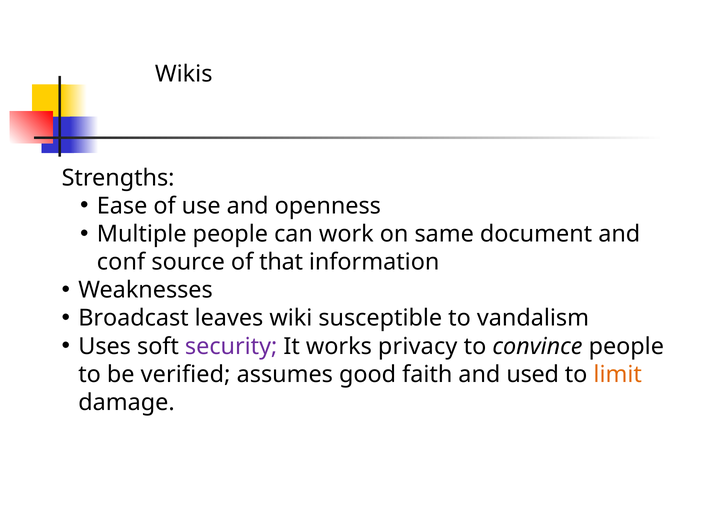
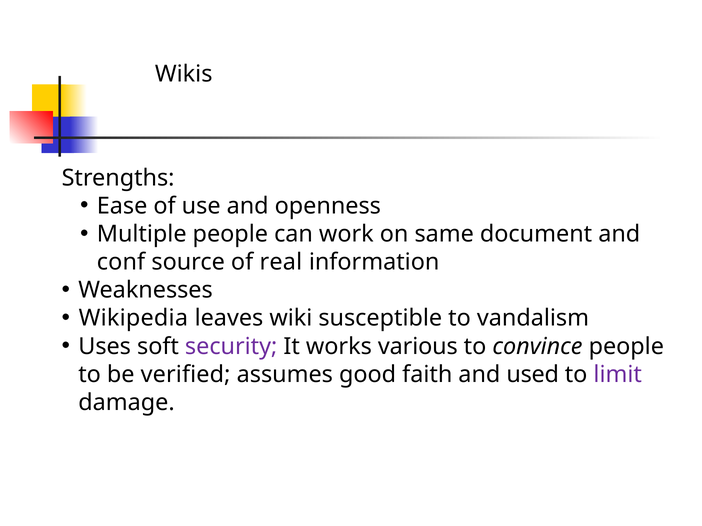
that: that -> real
Broadcast: Broadcast -> Wikipedia
privacy: privacy -> various
limit colour: orange -> purple
